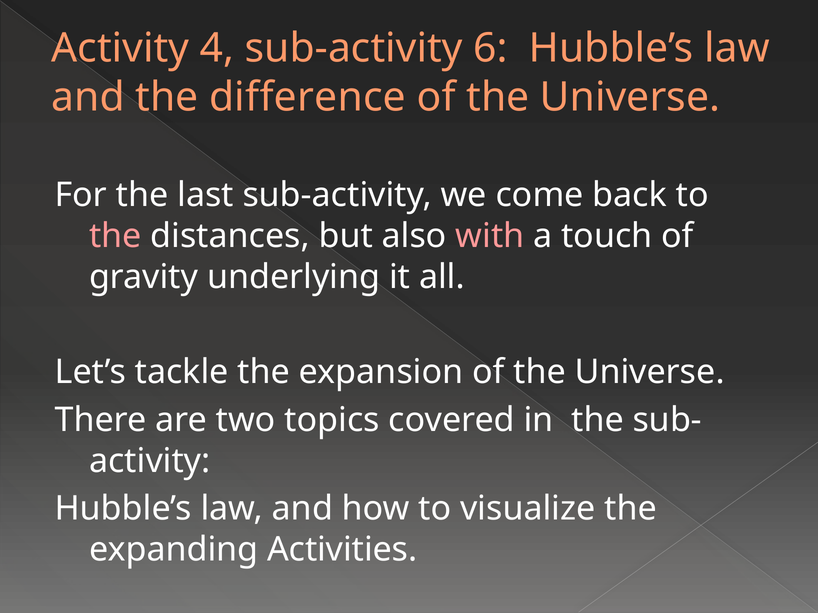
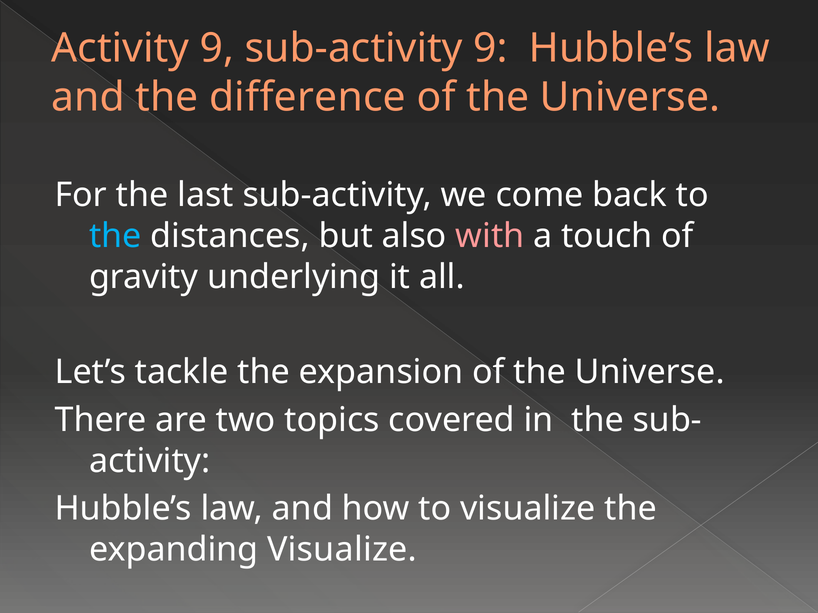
Activity 4: 4 -> 9
sub-activity 6: 6 -> 9
the at (115, 236) colour: pink -> light blue
expanding Activities: Activities -> Visualize
